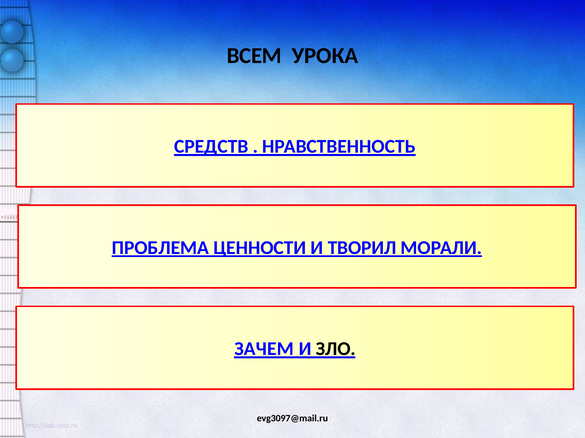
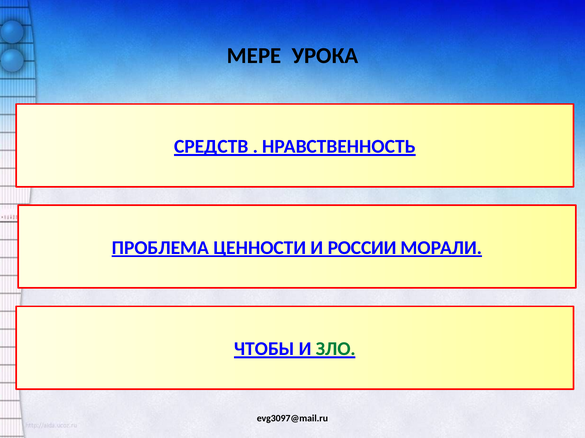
ВСЕМ: ВСЕМ -> МЕРЕ
ТВОРИЛ: ТВОРИЛ -> РОССИИ
ЗАЧЕМ: ЗАЧЕМ -> ЧТОБЫ
ЗЛО colour: black -> green
